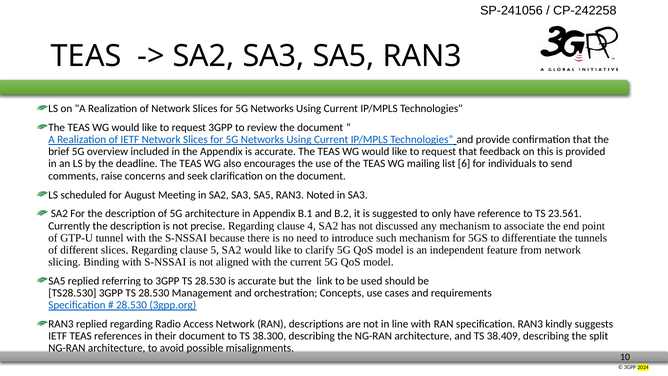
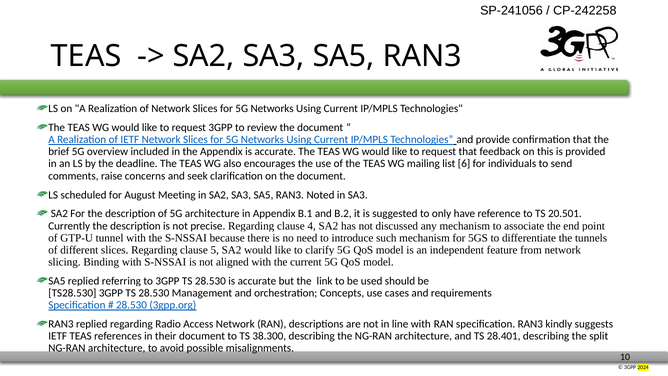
23.561: 23.561 -> 20.501
38.409: 38.409 -> 28.401
